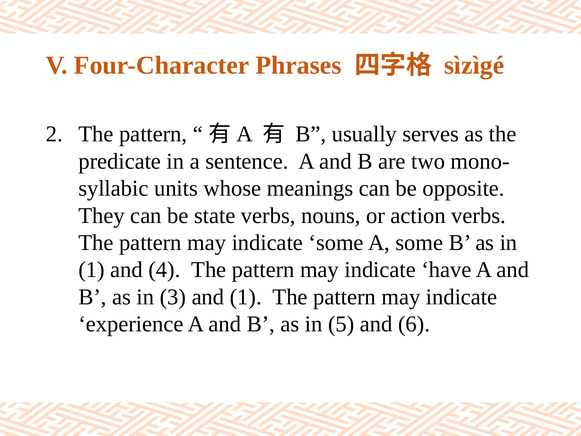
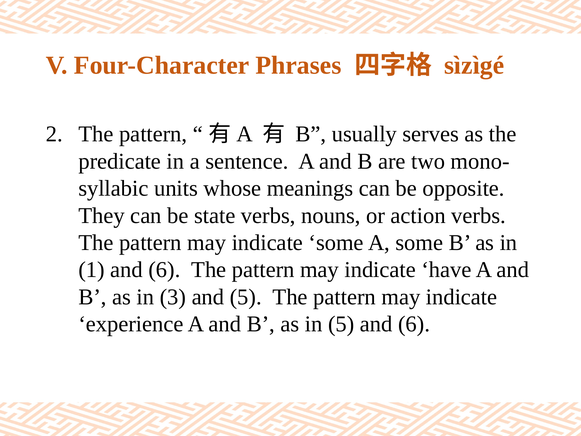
1 and 4: 4 -> 6
and 1: 1 -> 5
